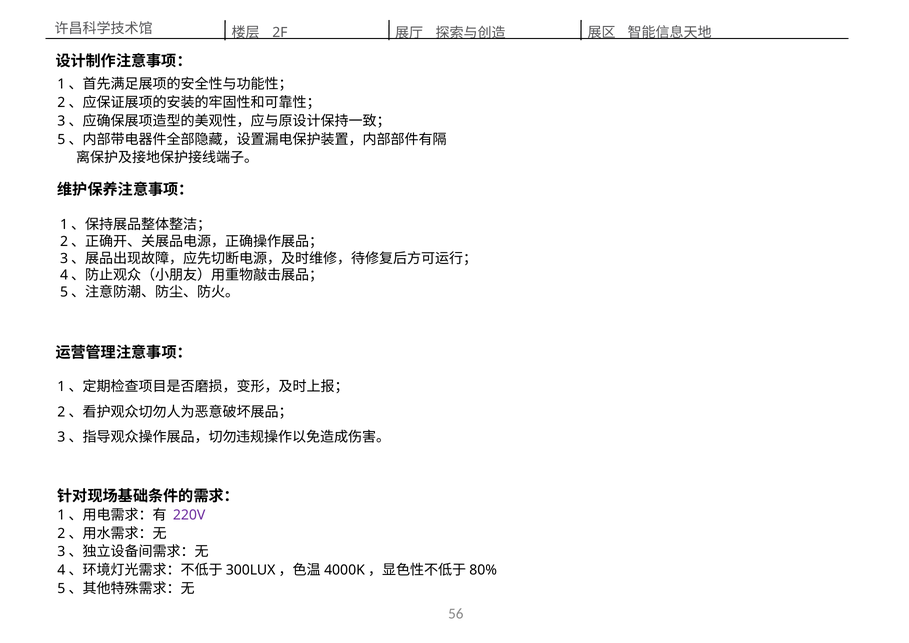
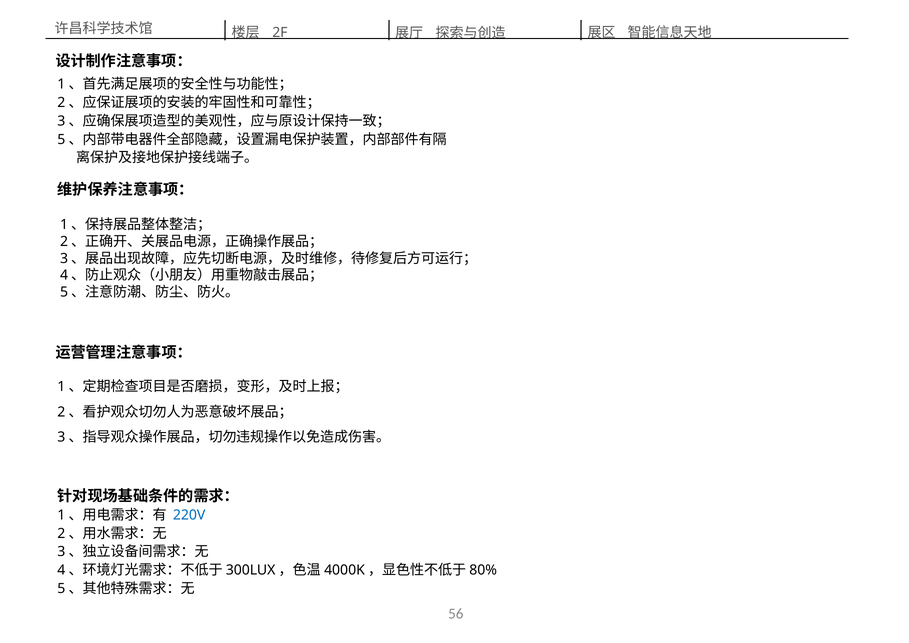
220V colour: purple -> blue
